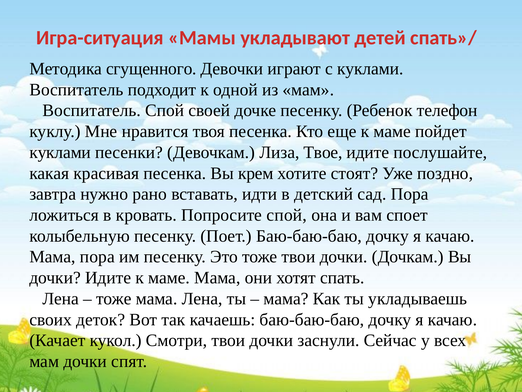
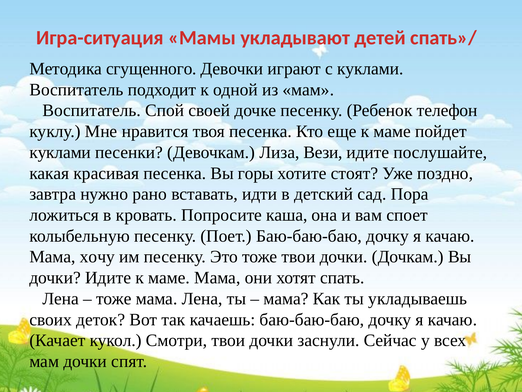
Твое: Твое -> Вези
крем: крем -> горы
Попросите спой: спой -> каша
Мама пора: пора -> хочу
